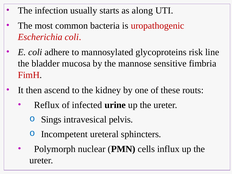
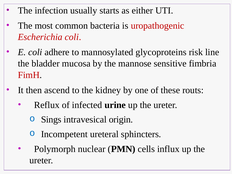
along: along -> either
pelvis: pelvis -> origin
